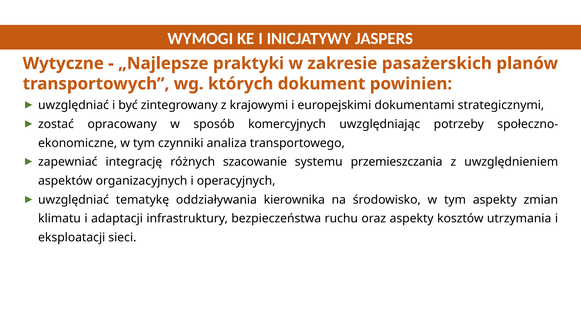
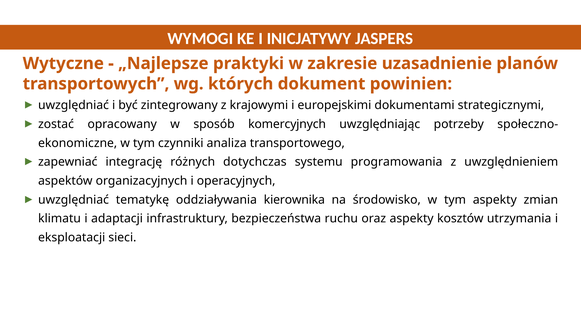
pasażerskich: pasażerskich -> uzasadnienie
szacowanie: szacowanie -> dotychczas
przemieszczania: przemieszczania -> programowania
